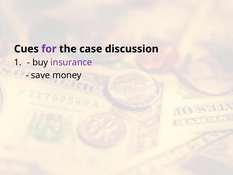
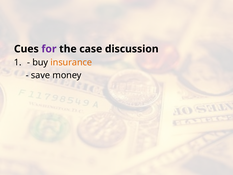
insurance colour: purple -> orange
